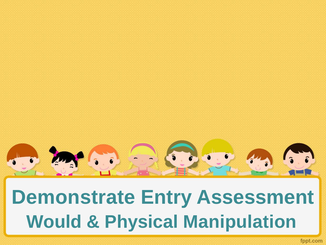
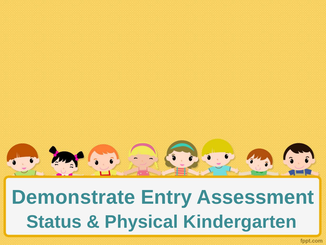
Would: Would -> Status
Manipulation: Manipulation -> Kindergarten
